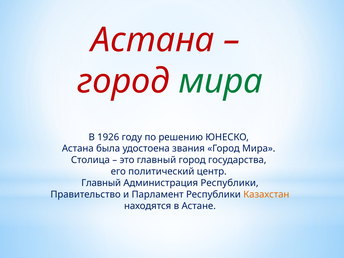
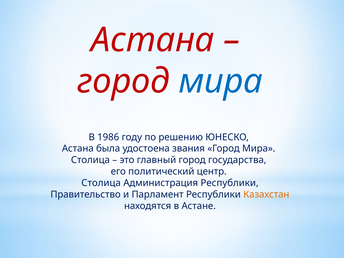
мира at (221, 81) colour: green -> blue
1926: 1926 -> 1986
Главный at (101, 183): Главный -> Столица
